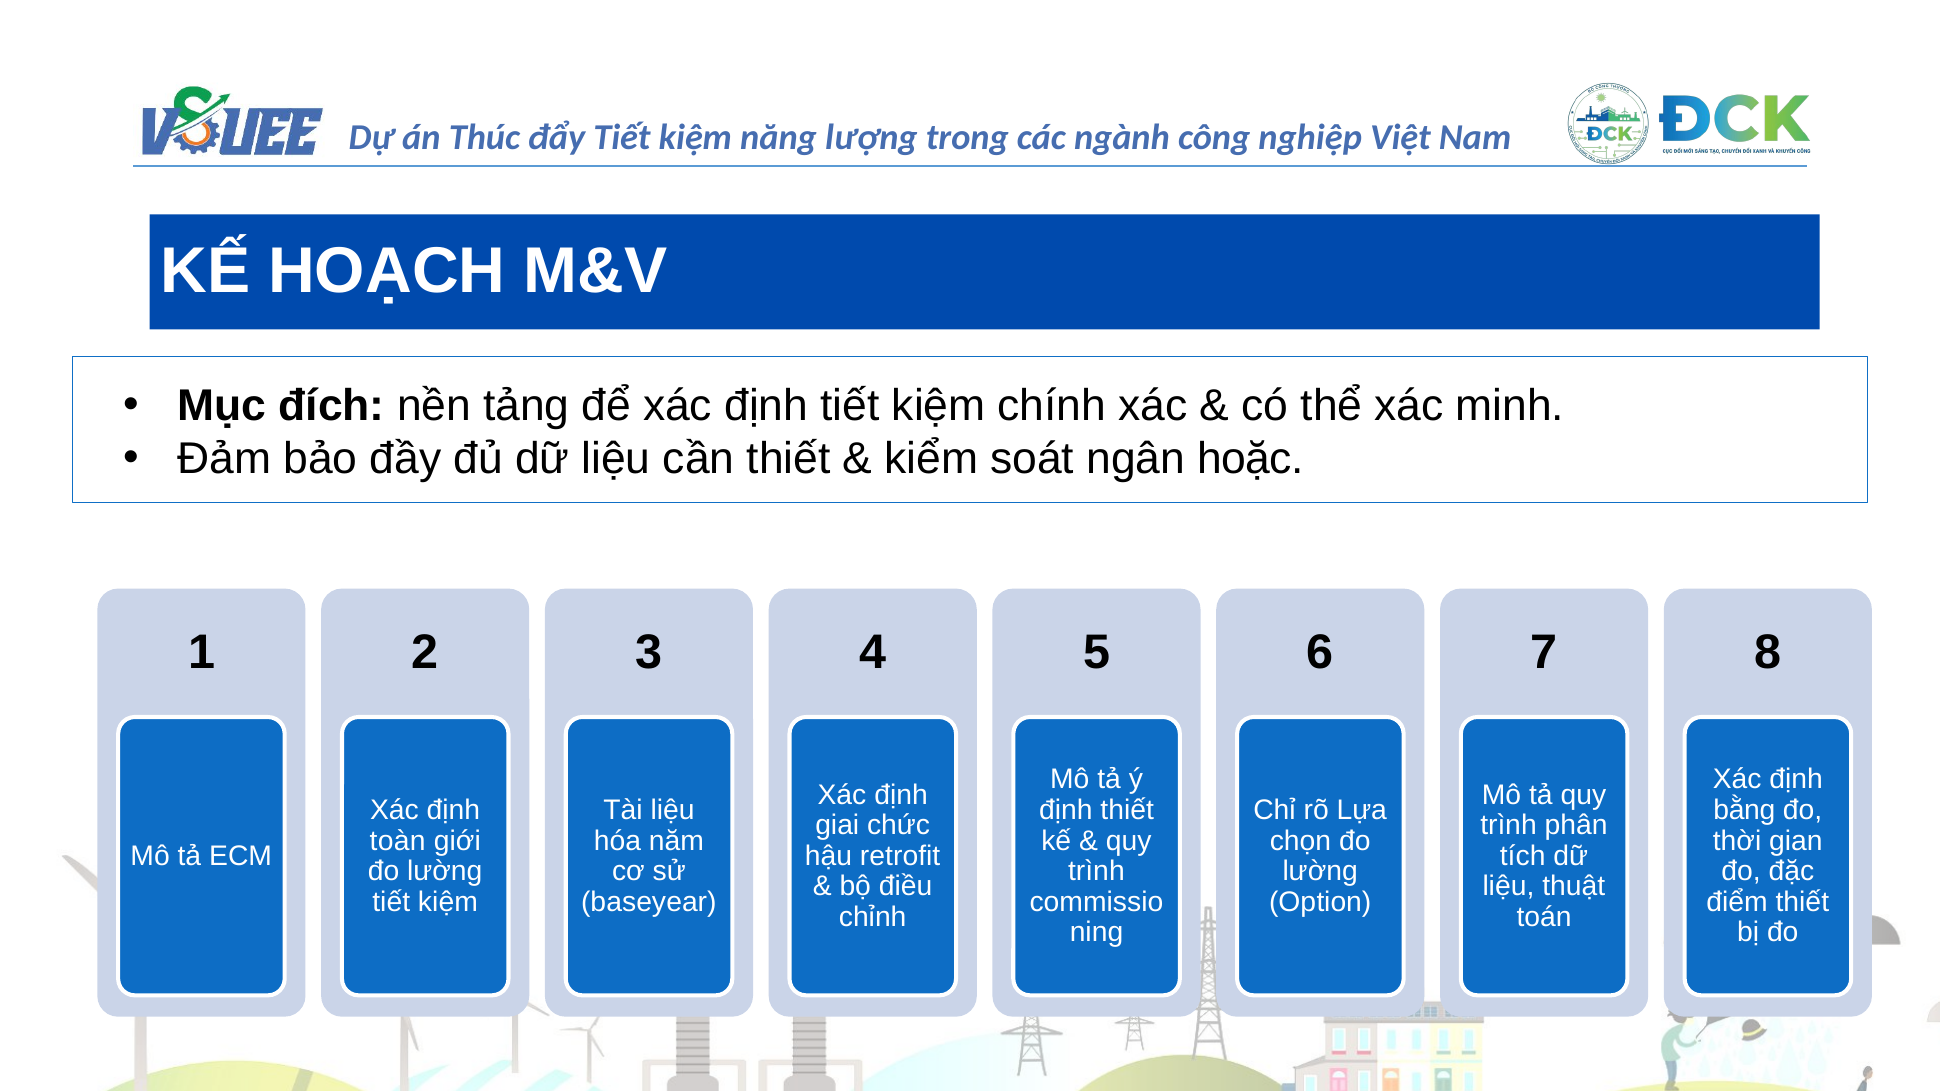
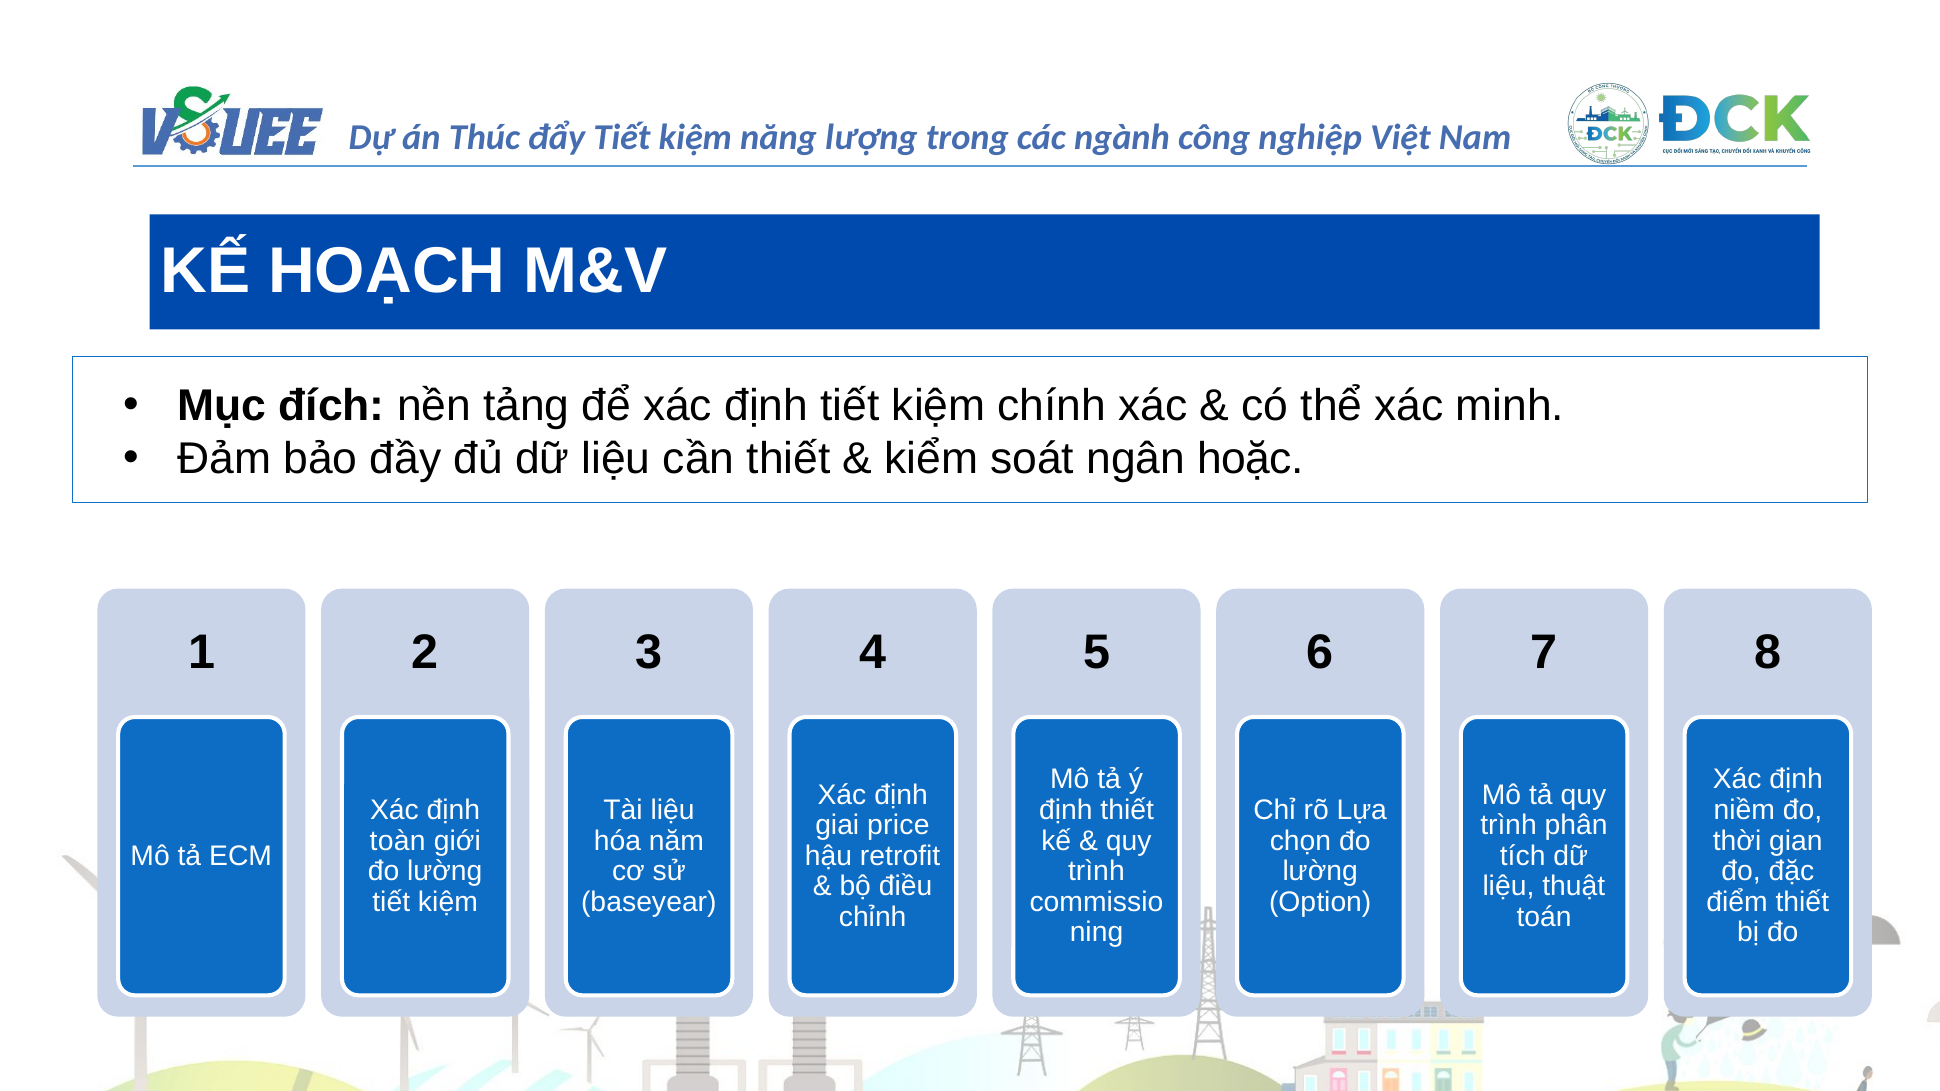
bằng: bằng -> niềm
chức: chức -> price
